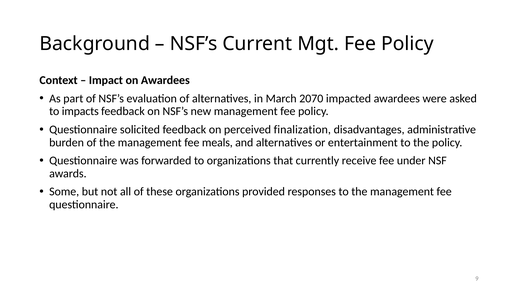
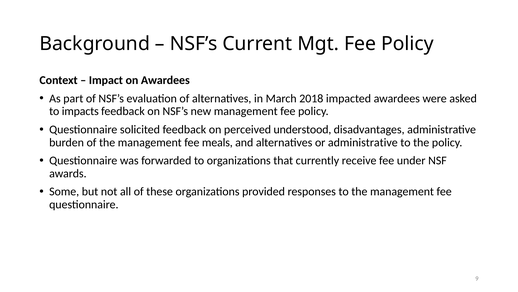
2070: 2070 -> 2018
finalization: finalization -> understood
or entertainment: entertainment -> administrative
